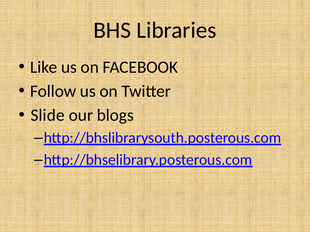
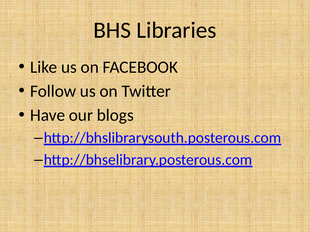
Slide: Slide -> Have
